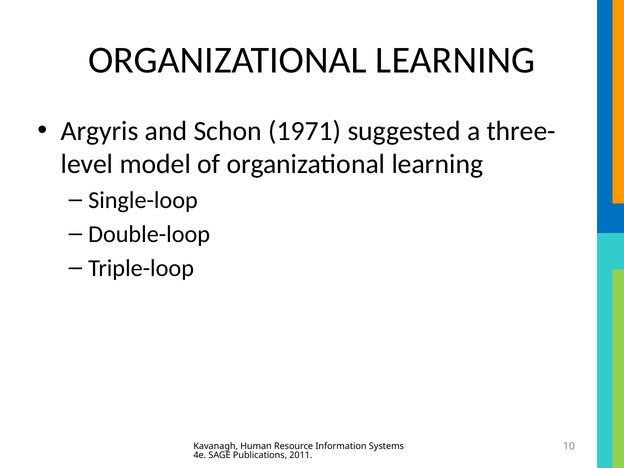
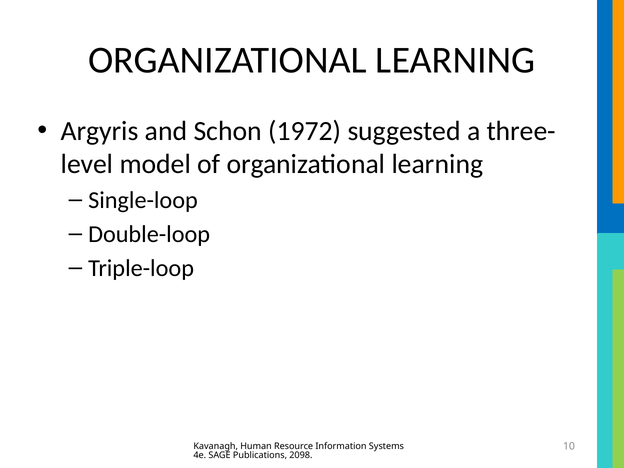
1971: 1971 -> 1972
2011: 2011 -> 2098
